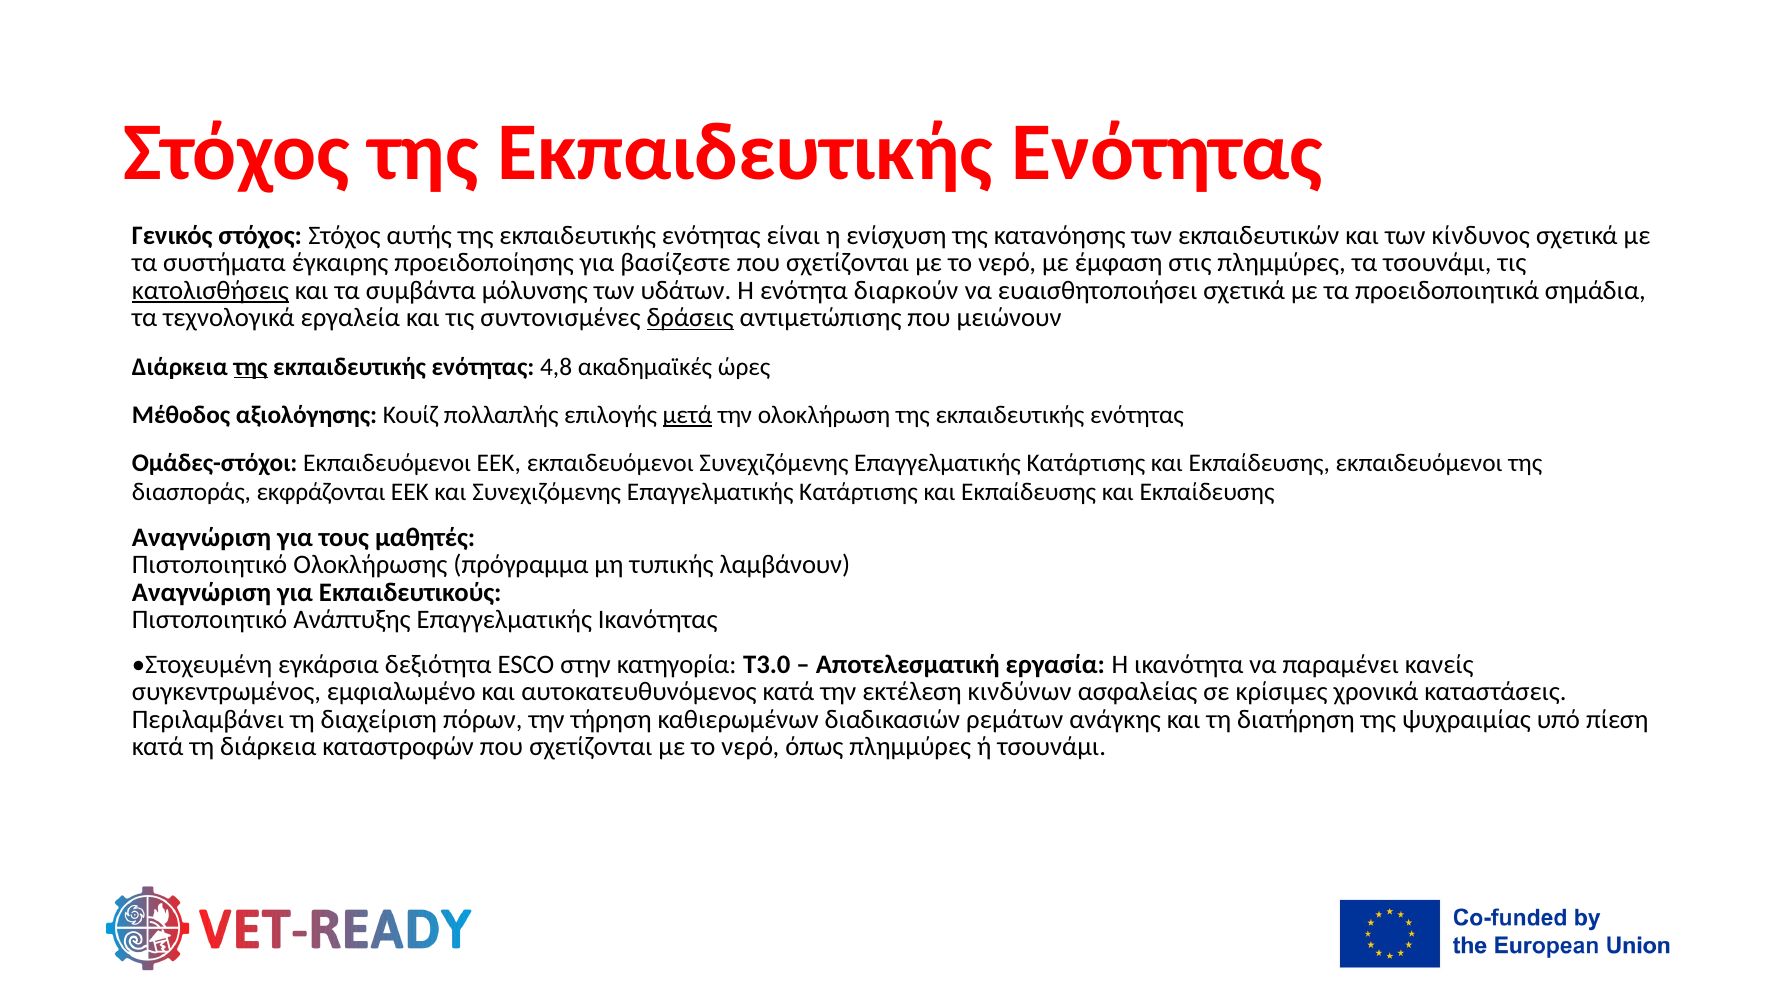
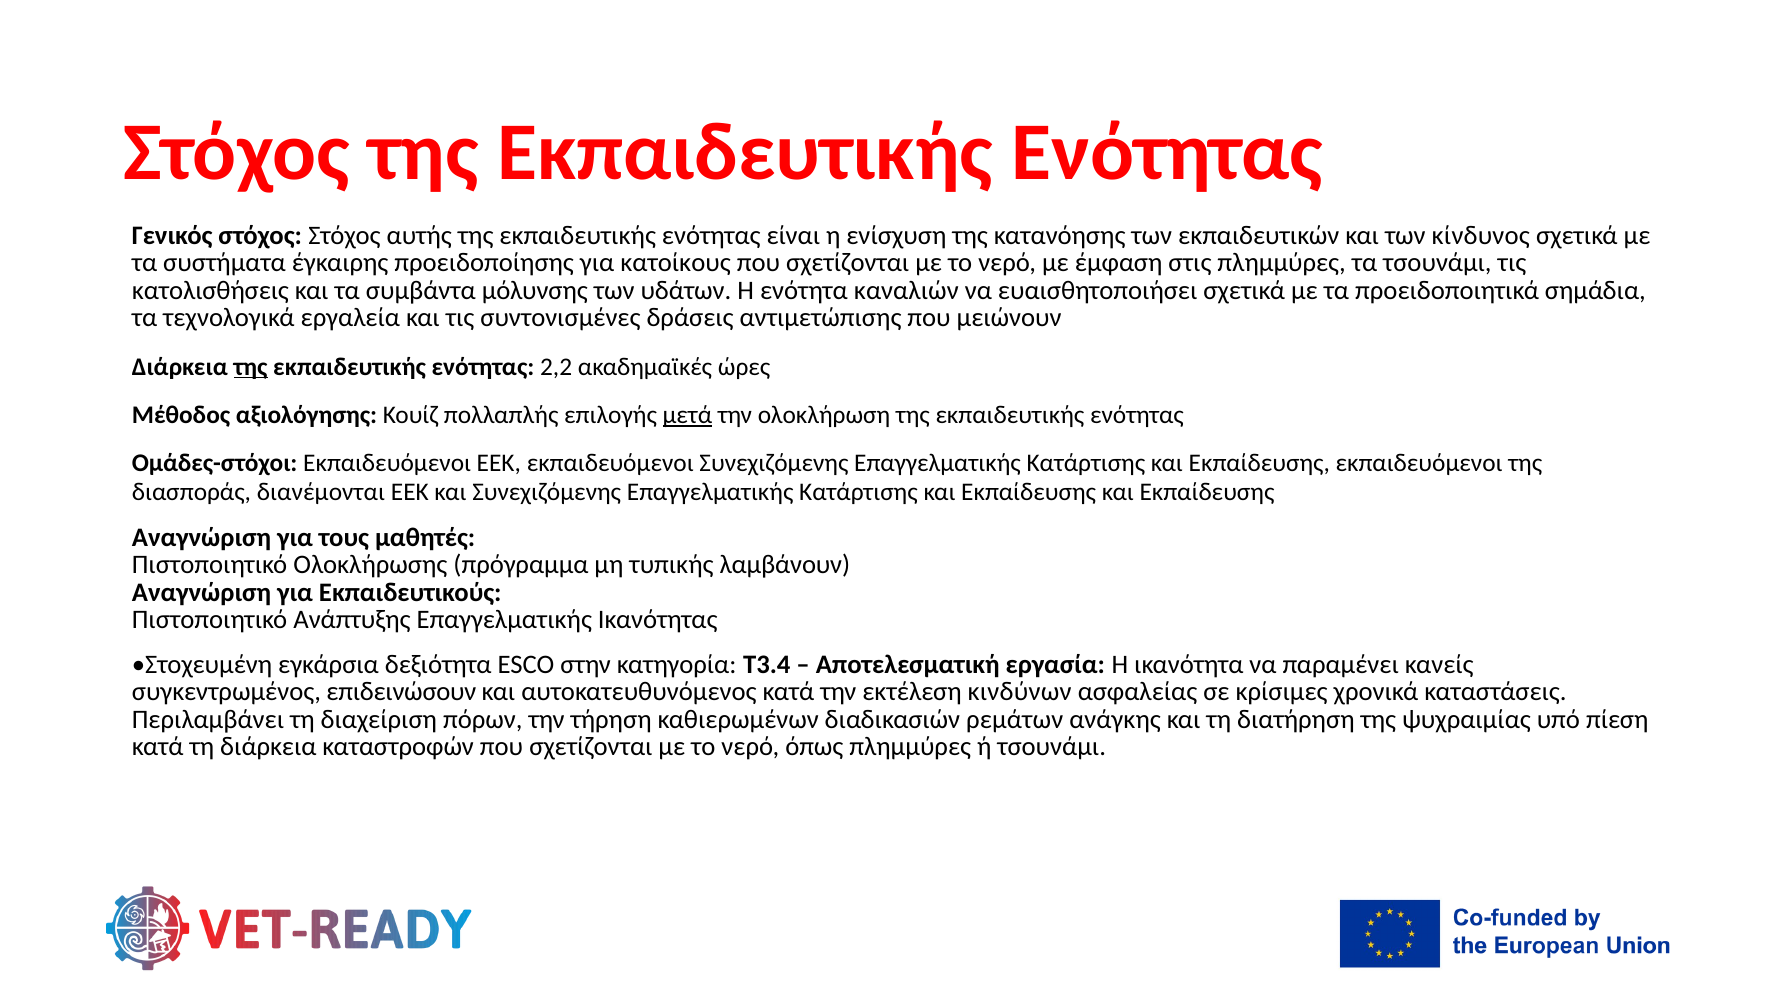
βασίζεστε: βασίζεστε -> κατοίκους
κατολισθήσεις underline: present -> none
διαρκούν: διαρκούν -> καναλιών
δράσεις underline: present -> none
4,8: 4,8 -> 2,2
εκφράζονται: εκφράζονται -> διανέμονται
T3.0: T3.0 -> T3.4
εμφιαλωμένο: εμφιαλωμένο -> επιδεινώσουν
